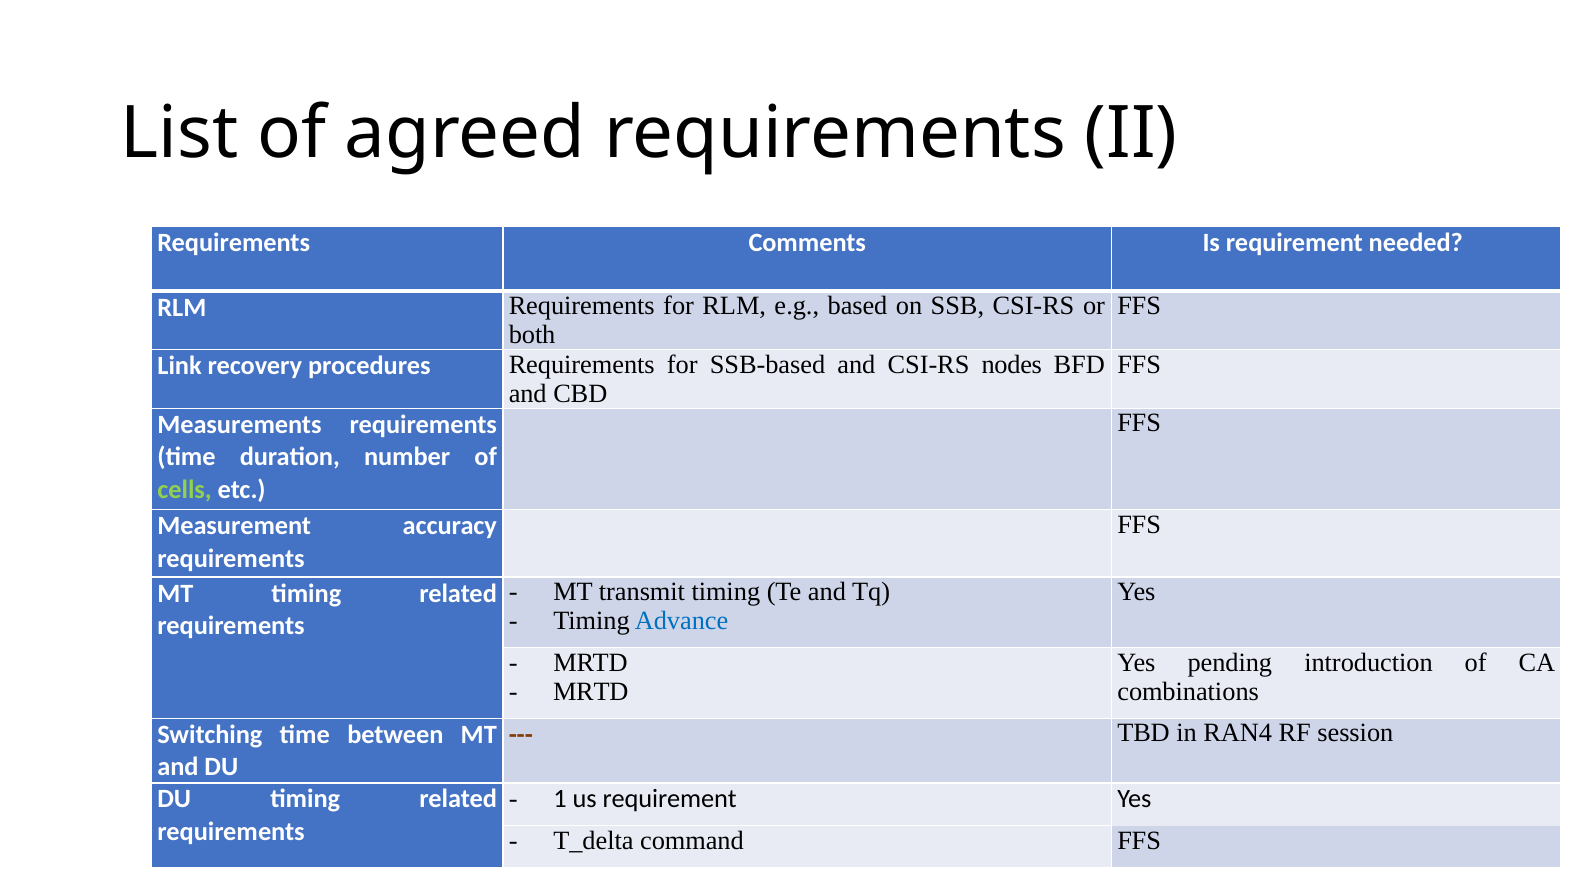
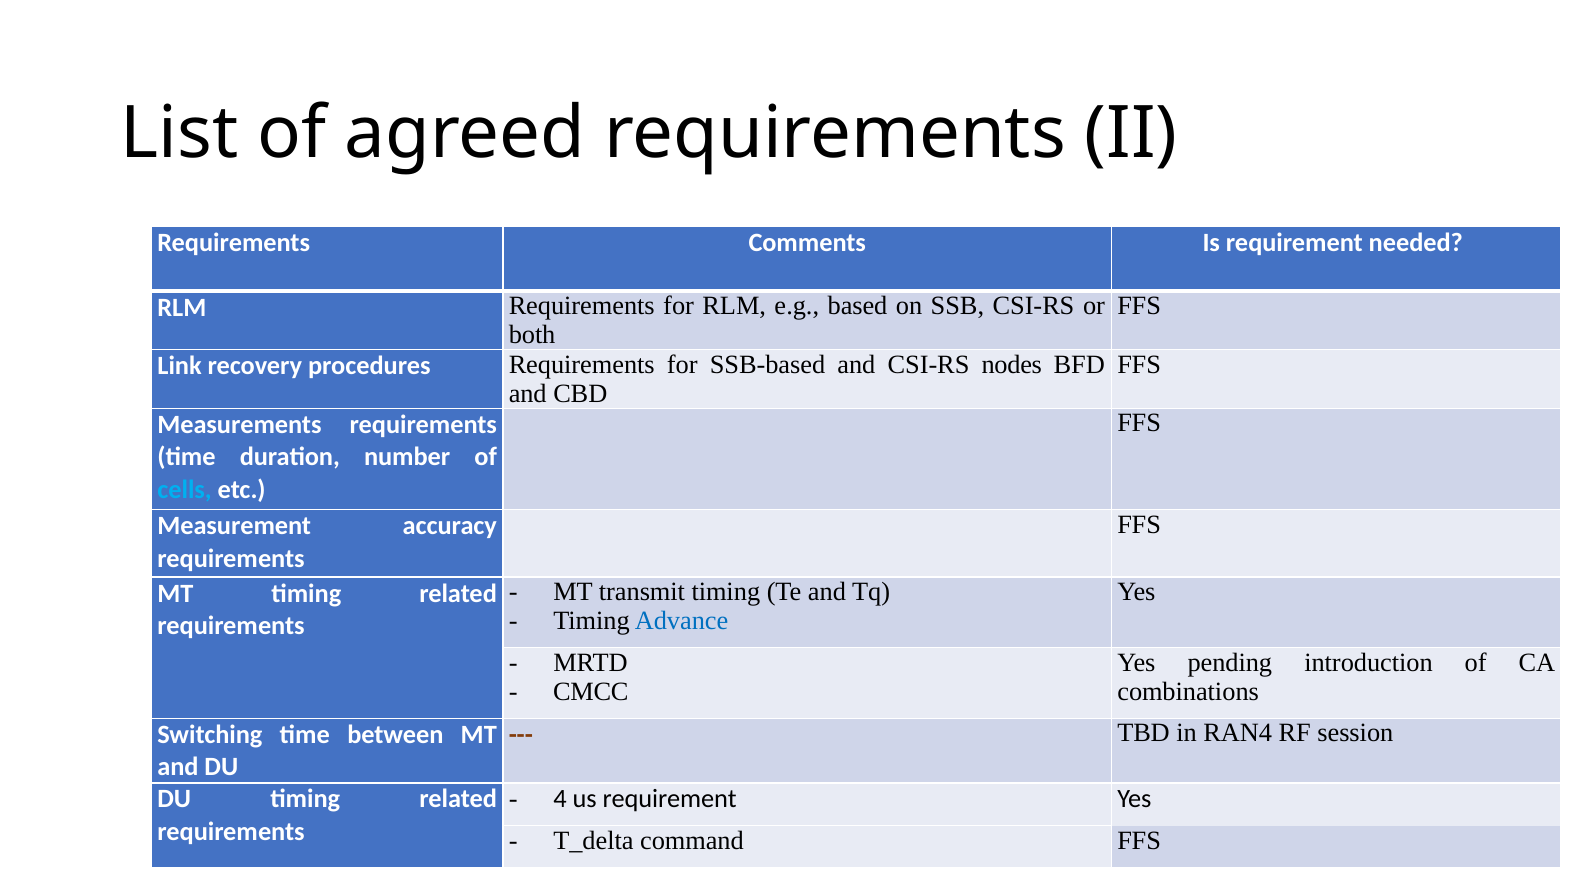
cells colour: light green -> light blue
MRTD at (591, 692): MRTD -> CMCC
1: 1 -> 4
